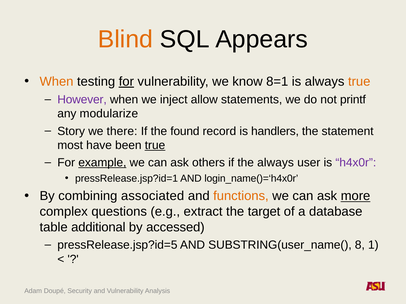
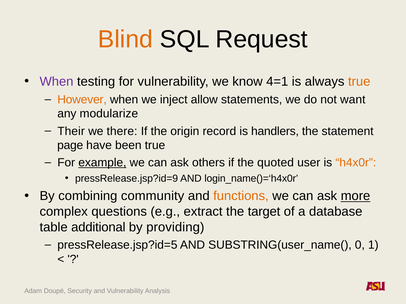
Appears: Appears -> Request
When at (57, 82) colour: orange -> purple
for at (126, 82) underline: present -> none
8=1: 8=1 -> 4=1
However colour: purple -> orange
printf: printf -> want
Story: Story -> Their
found: found -> origin
most: most -> page
true at (155, 146) underline: present -> none
the always: always -> quoted
h4x0r colour: purple -> orange
pressRelease.jsp?id=1: pressRelease.jsp?id=1 -> pressRelease.jsp?id=9
associated: associated -> community
accessed: accessed -> providing
8: 8 -> 0
